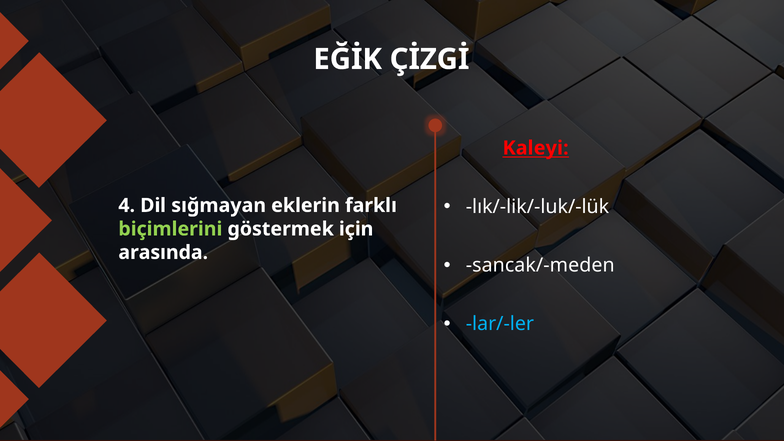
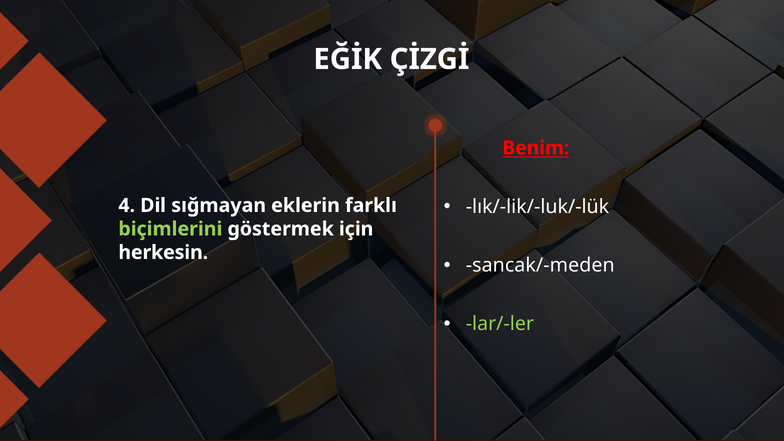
Kaleyi: Kaleyi -> Benim
arasında: arasında -> herkesin
lar/-ler colour: light blue -> light green
